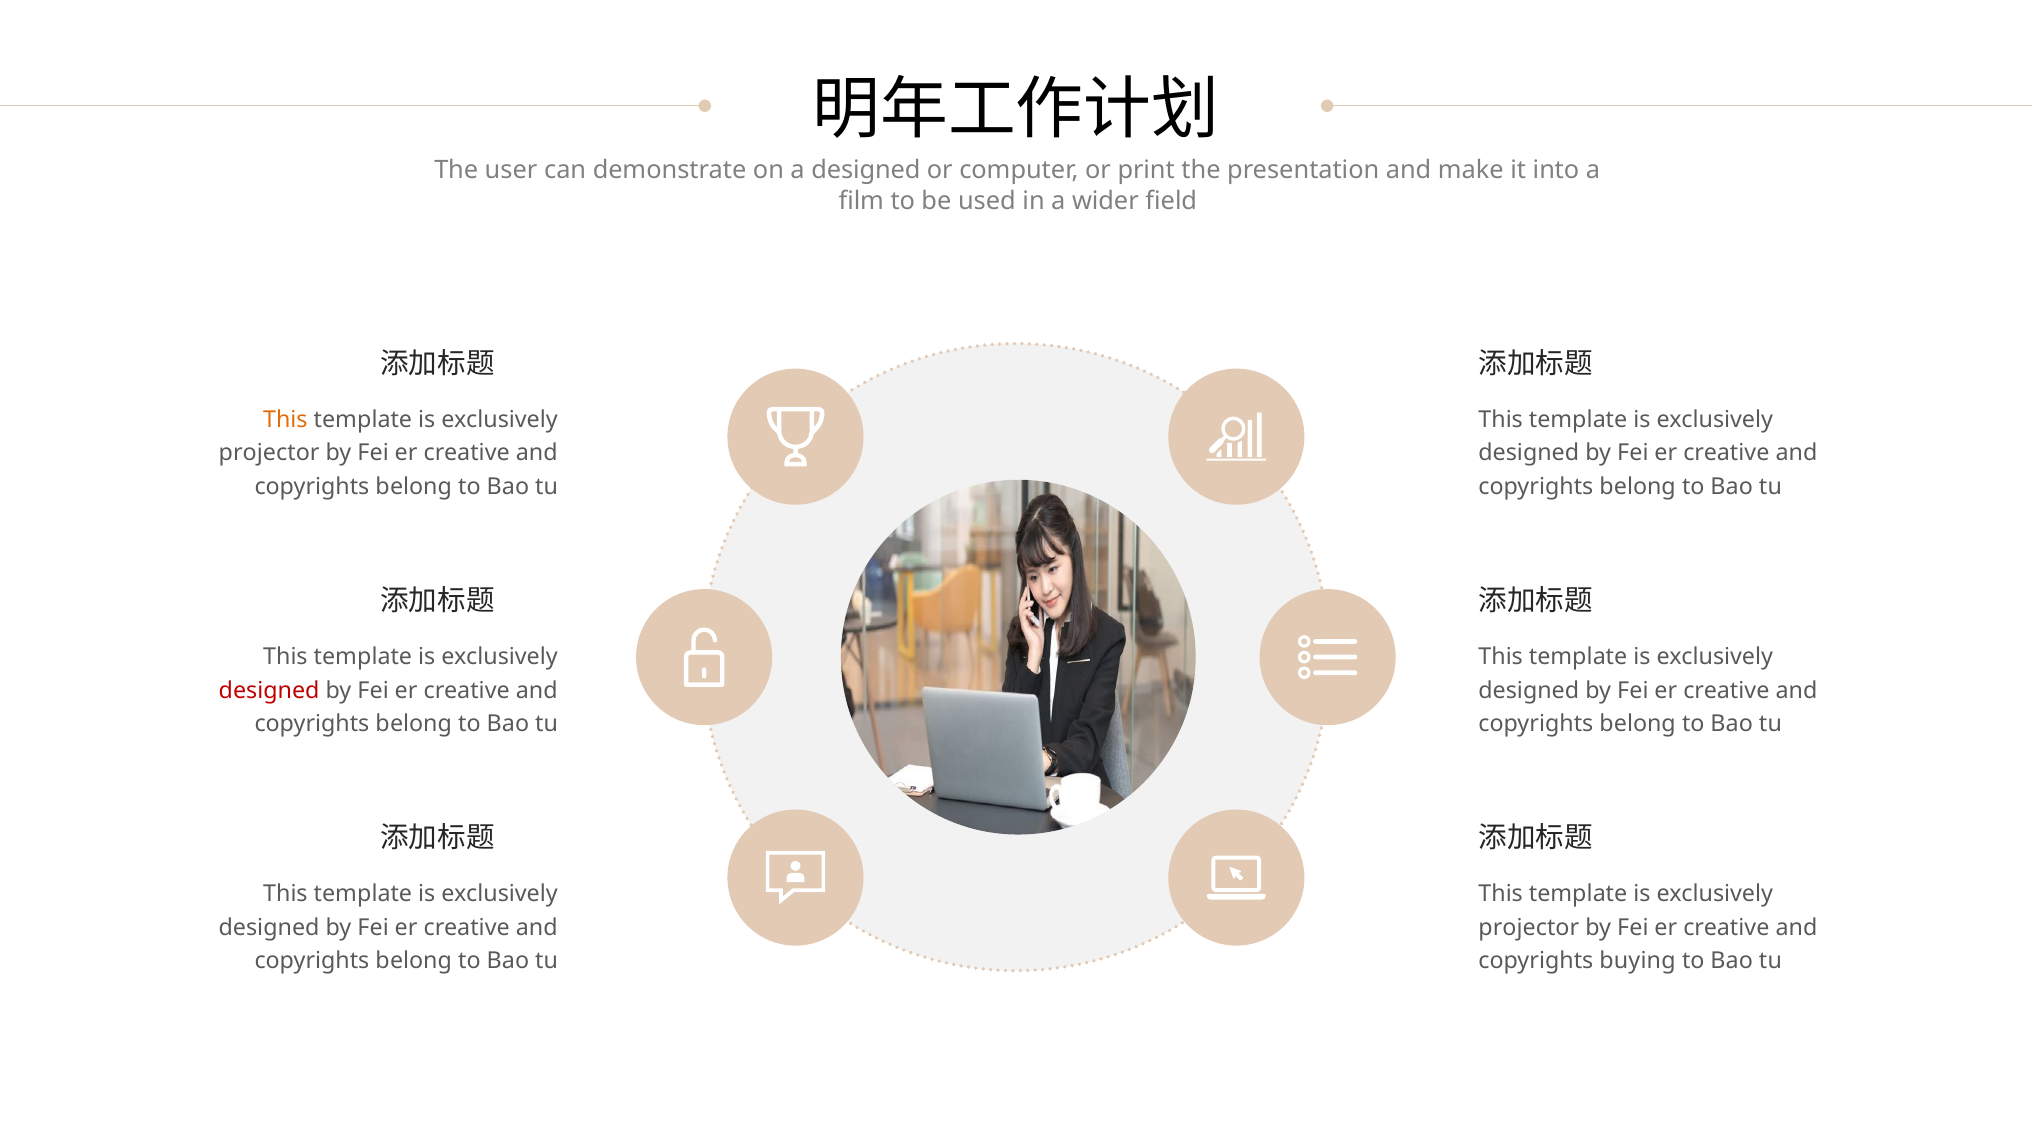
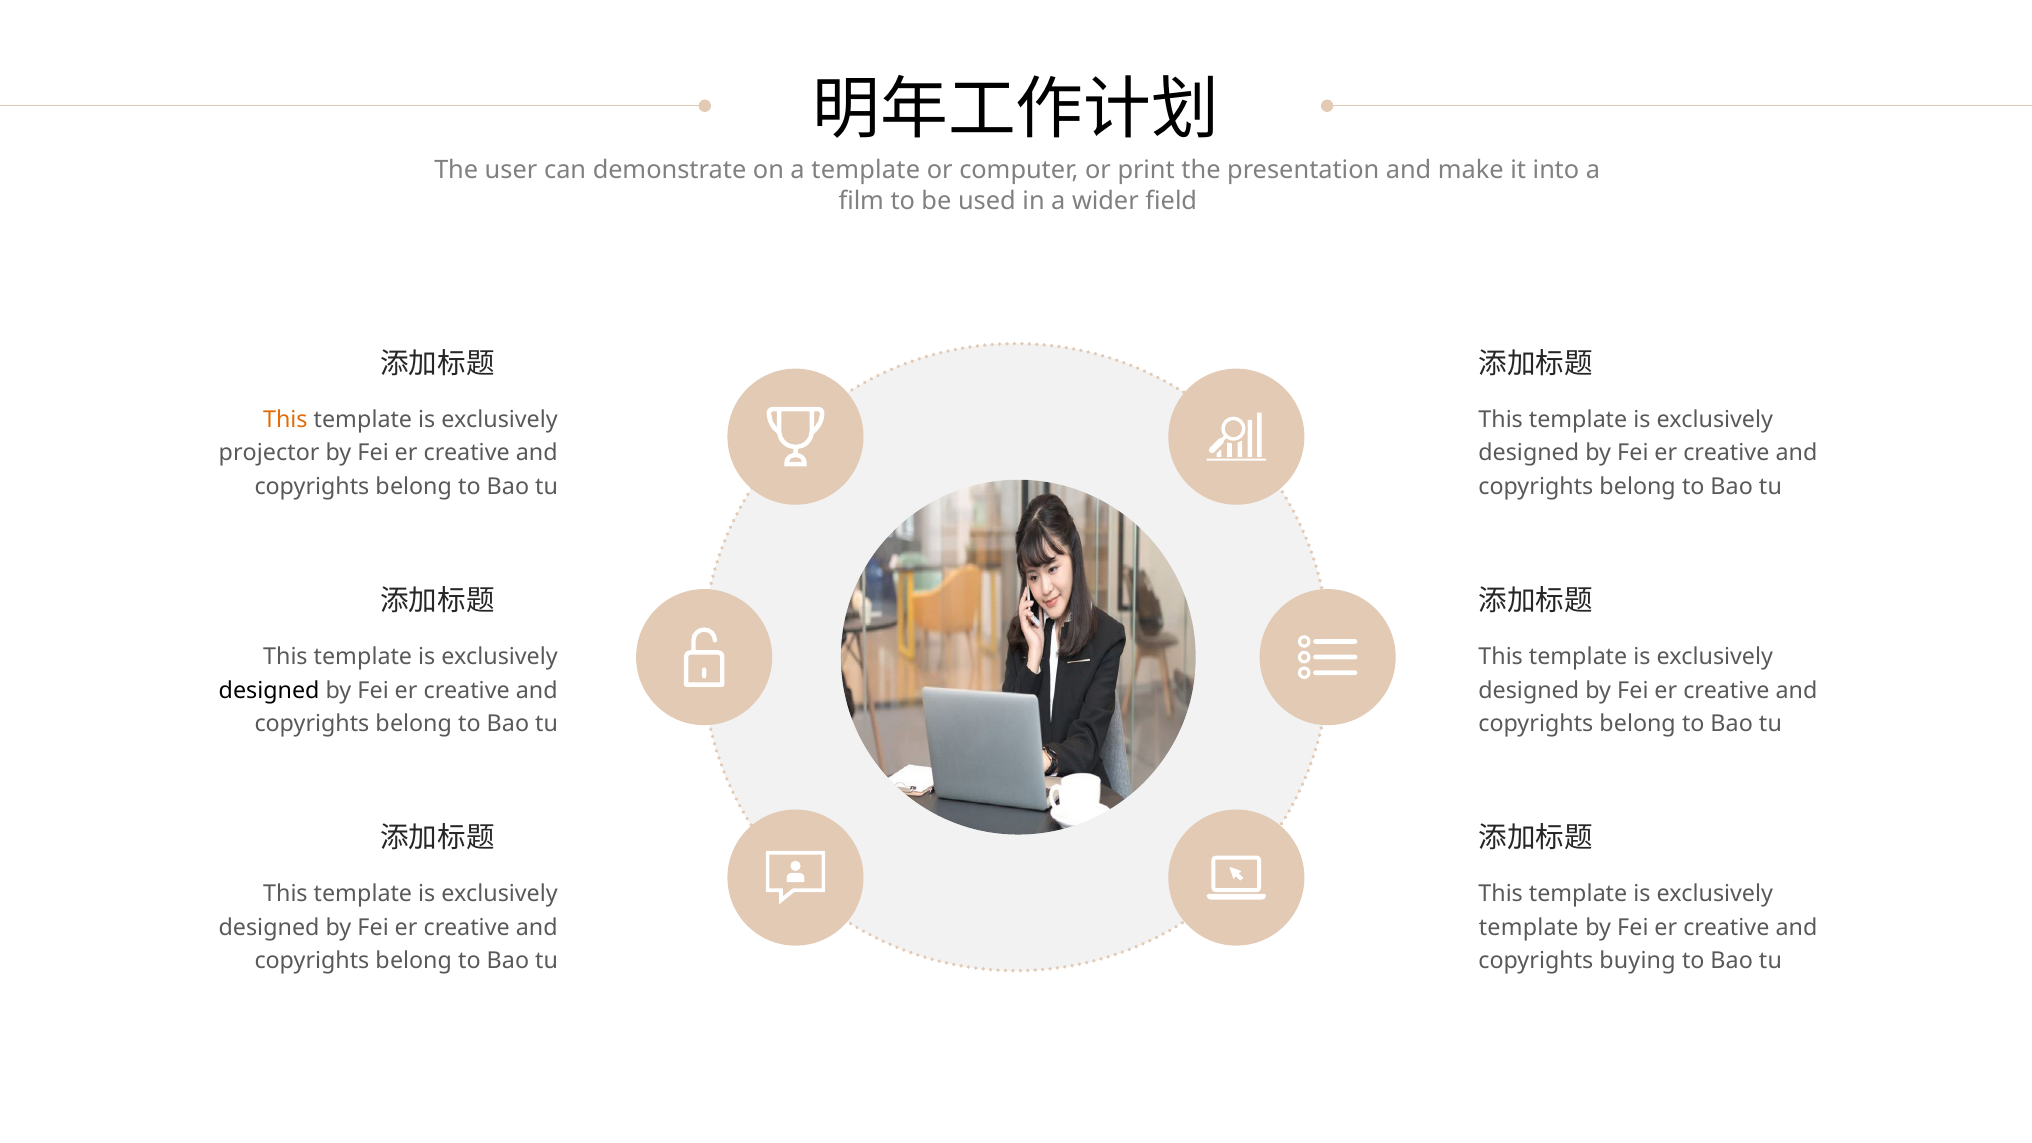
a designed: designed -> template
designed at (269, 690) colour: red -> black
projector at (1529, 927): projector -> template
